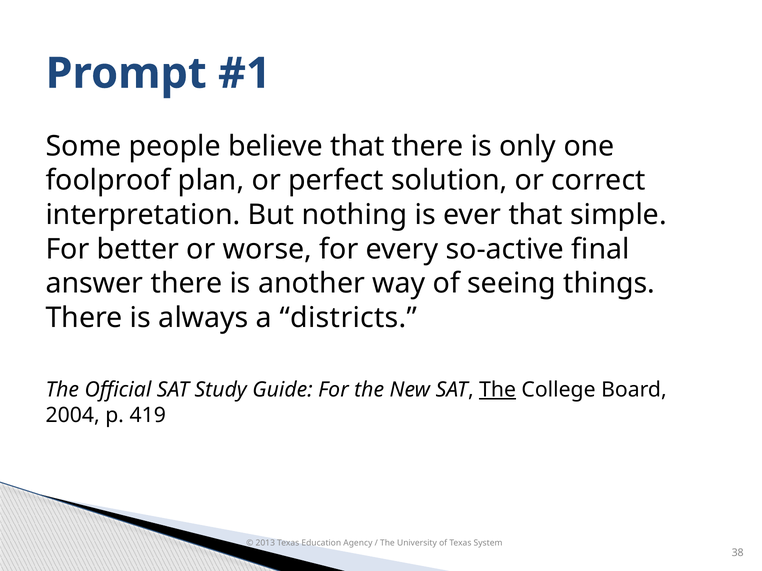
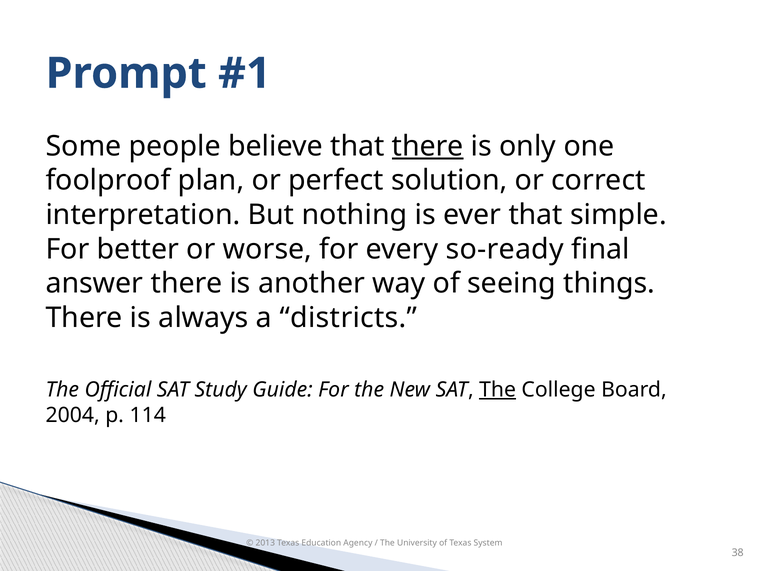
there at (428, 146) underline: none -> present
so-active: so-active -> so-ready
419: 419 -> 114
